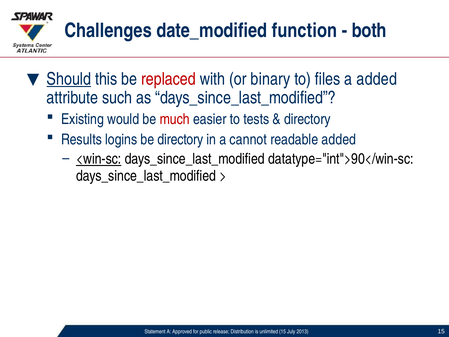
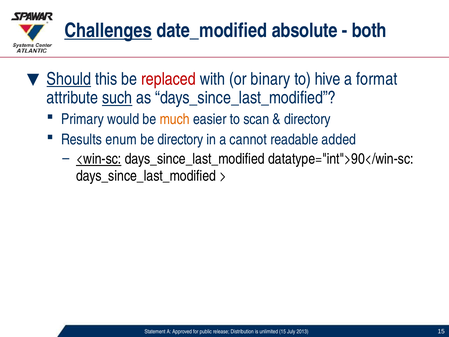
Challenges underline: none -> present
function: function -> absolute
files: files -> hive
a added: added -> format
such underline: none -> present
Existing: Existing -> Primary
much colour: red -> orange
tests: tests -> scan
logins: logins -> enum
